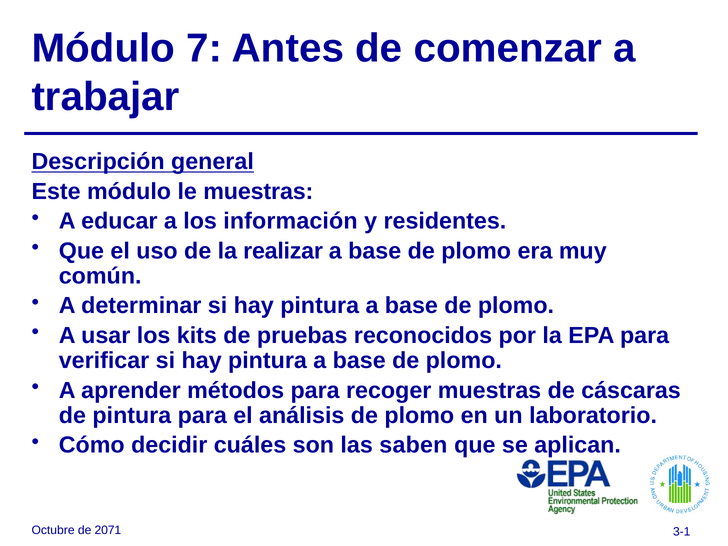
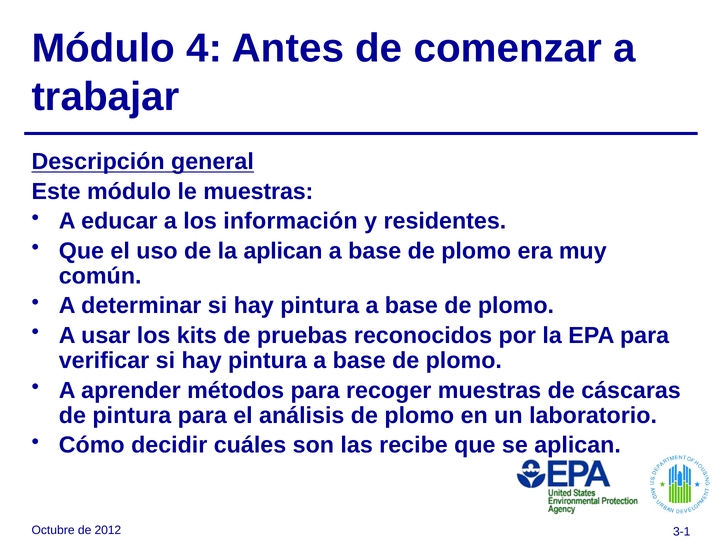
7: 7 -> 4
la realizar: realizar -> aplican
saben: saben -> recibe
2071: 2071 -> 2012
